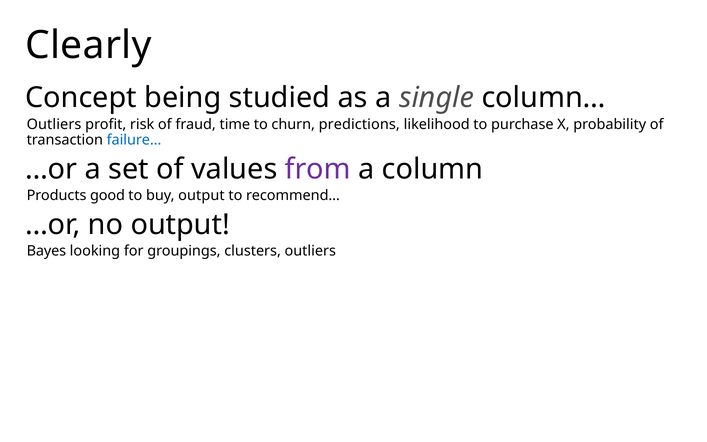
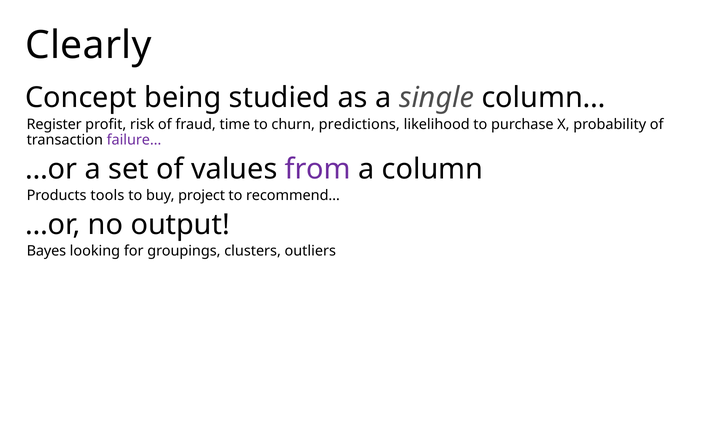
Outliers at (54, 124): Outliers -> Register
failure… colour: blue -> purple
good: good -> tools
buy output: output -> project
